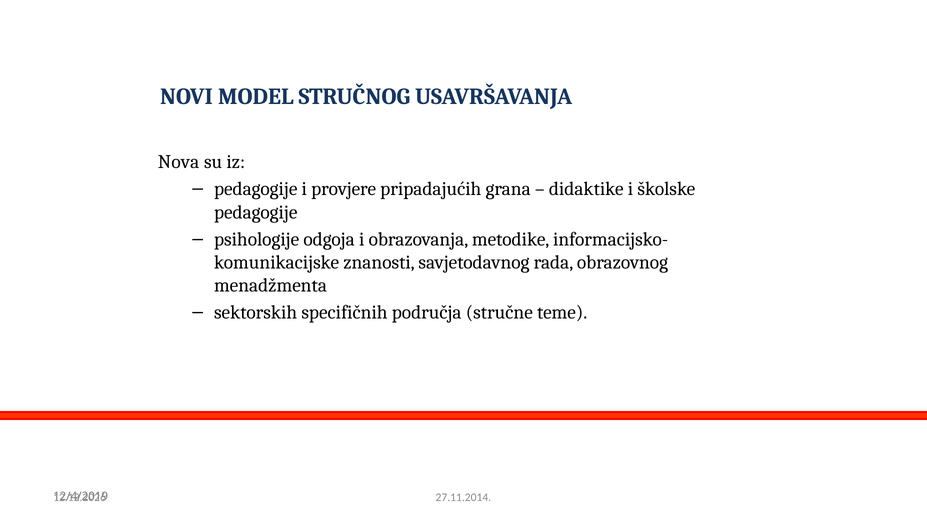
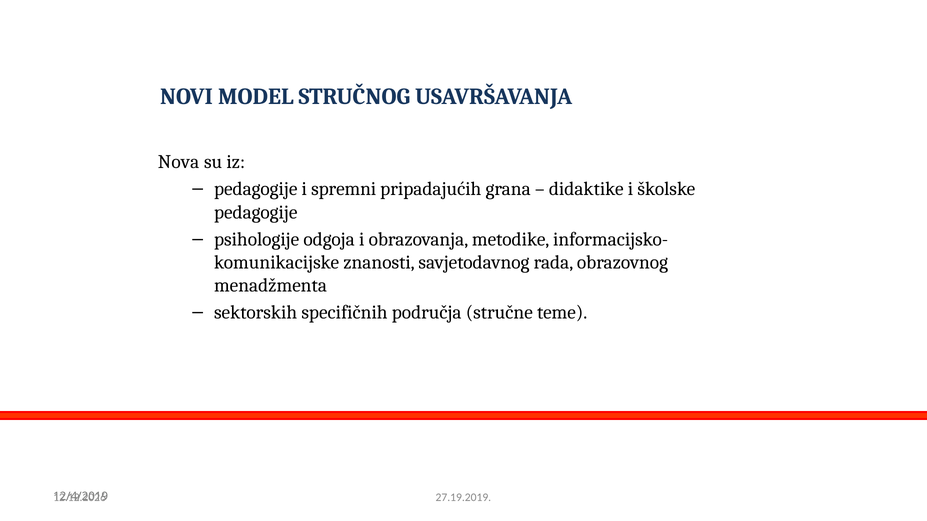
provjere: provjere -> spremni
27.11.2014: 27.11.2014 -> 27.19.2019
